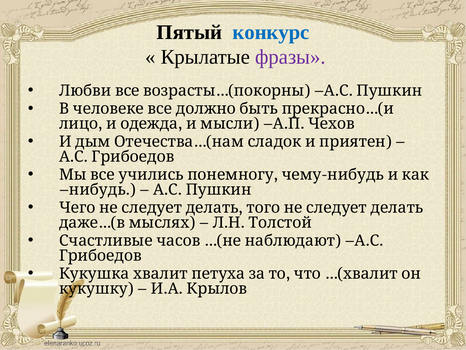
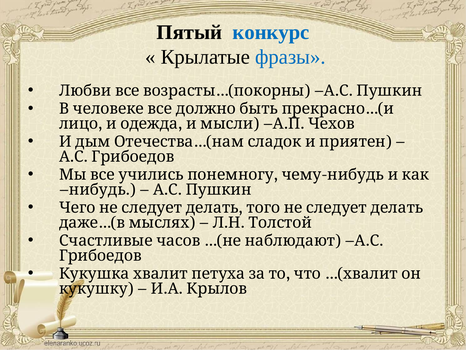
фразы colour: purple -> blue
